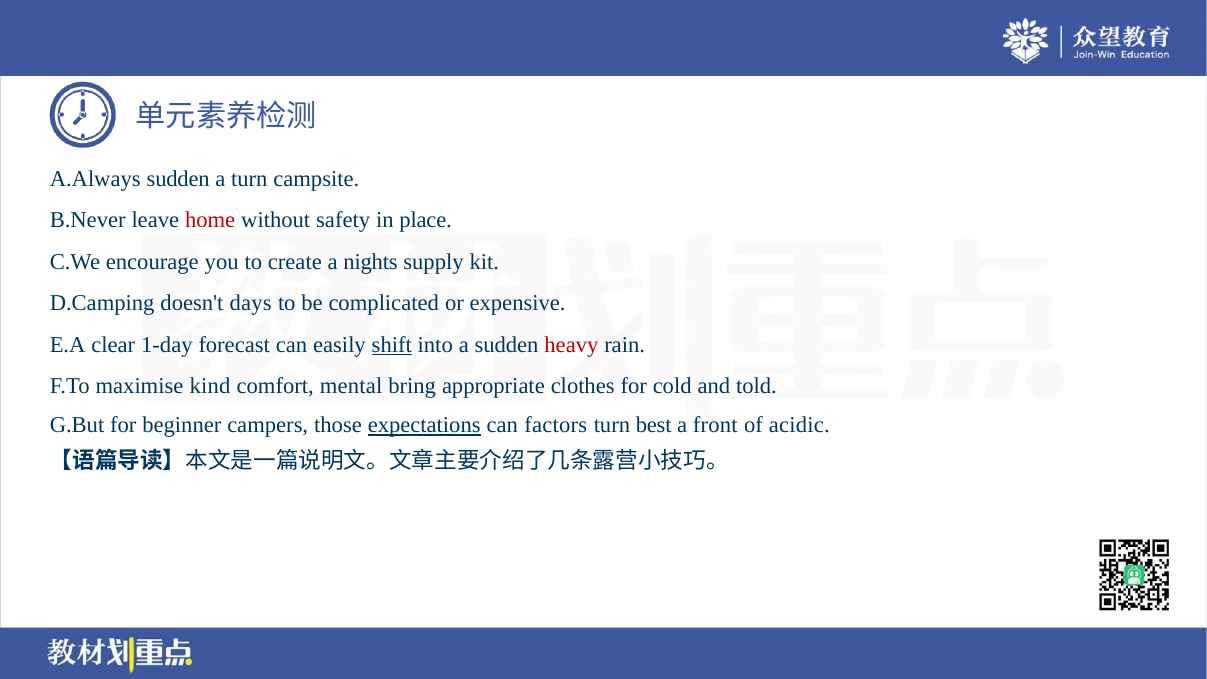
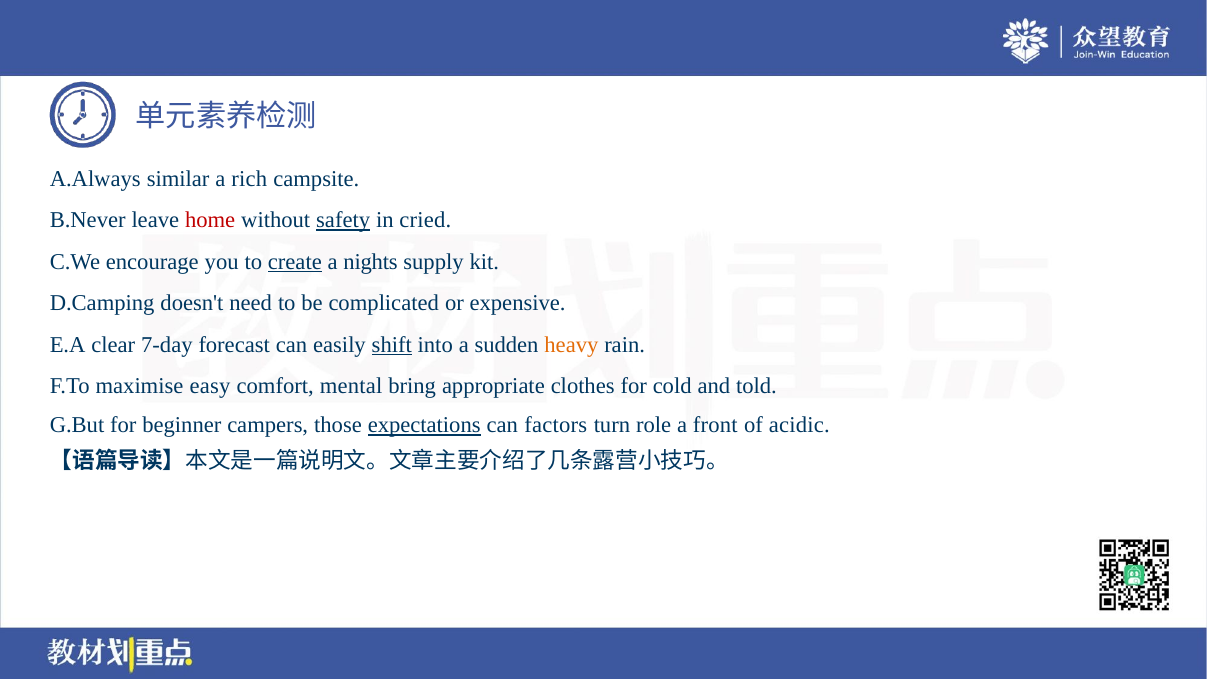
A.Always sudden: sudden -> similar
a turn: turn -> rich
safety underline: none -> present
place: place -> cried
create underline: none -> present
days: days -> need
1-day: 1-day -> 7-day
heavy colour: red -> orange
kind: kind -> easy
best: best -> role
